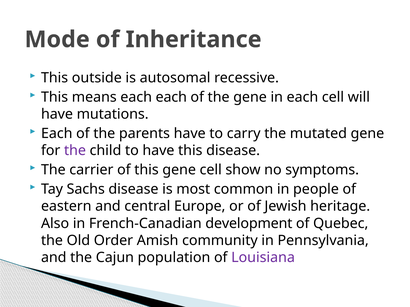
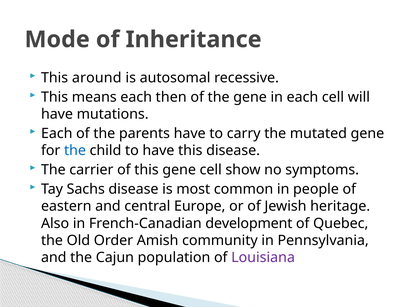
outside: outside -> around
each each: each -> then
the at (75, 151) colour: purple -> blue
